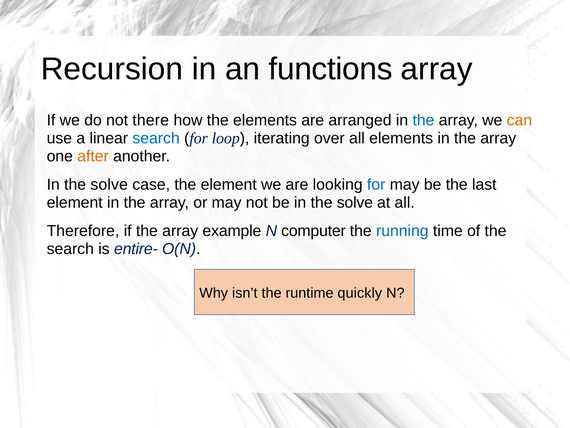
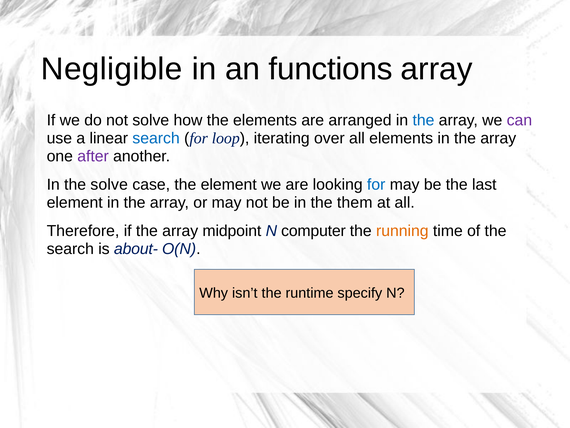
Recursion: Recursion -> Negligible
not there: there -> solve
can colour: orange -> purple
after colour: orange -> purple
be in the solve: solve -> them
example: example -> midpoint
running colour: blue -> orange
entire-: entire- -> about-
quickly: quickly -> specify
